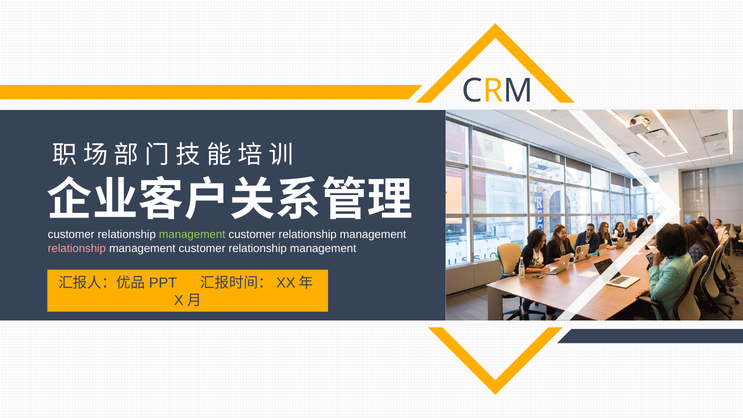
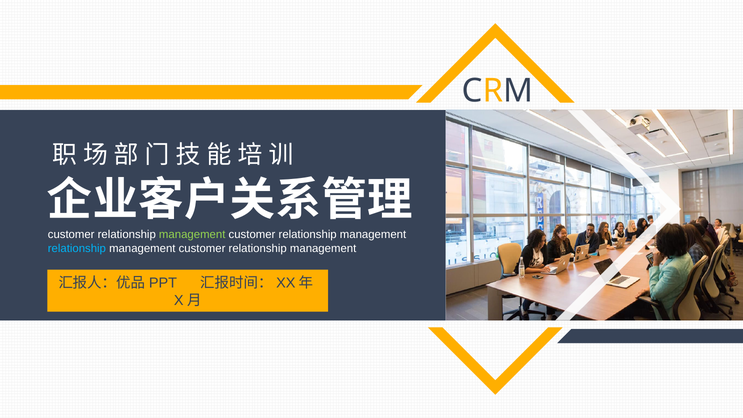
relationship at (77, 248) colour: pink -> light blue
